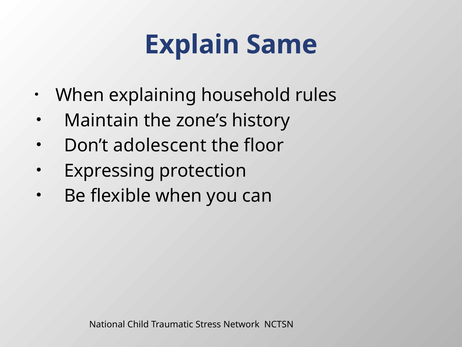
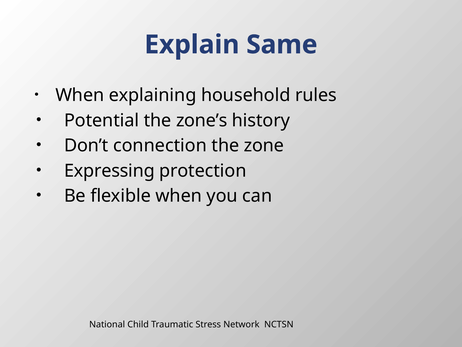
Maintain: Maintain -> Potential
adolescent: adolescent -> connection
floor: floor -> zone
